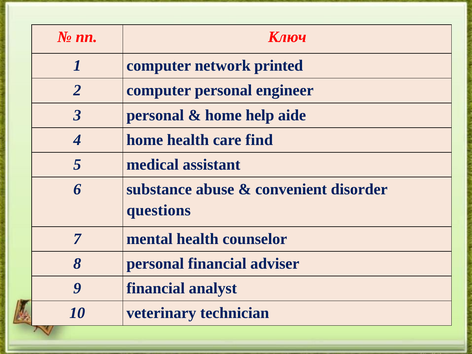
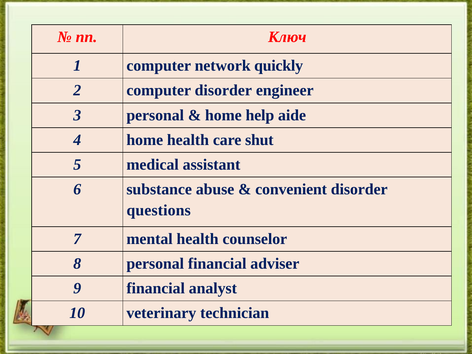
printed: printed -> quickly
computer personal: personal -> disorder
find: find -> shut
